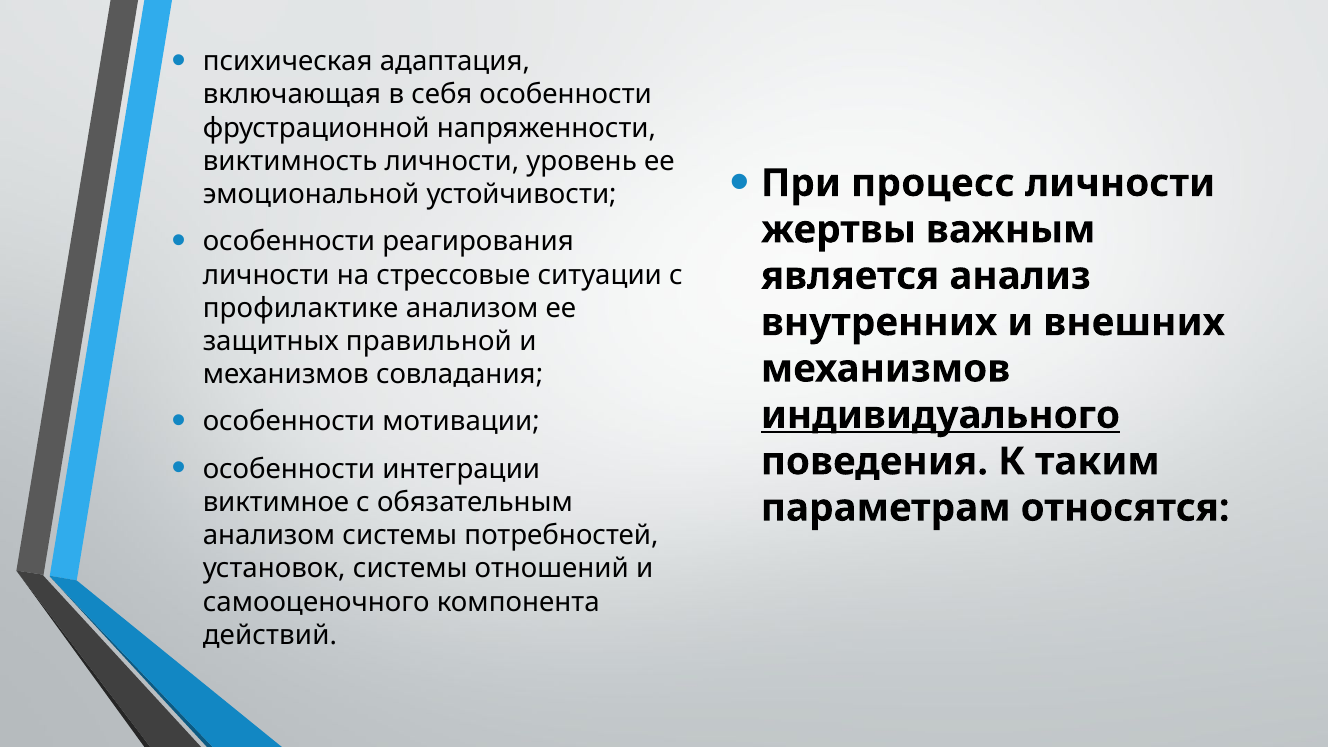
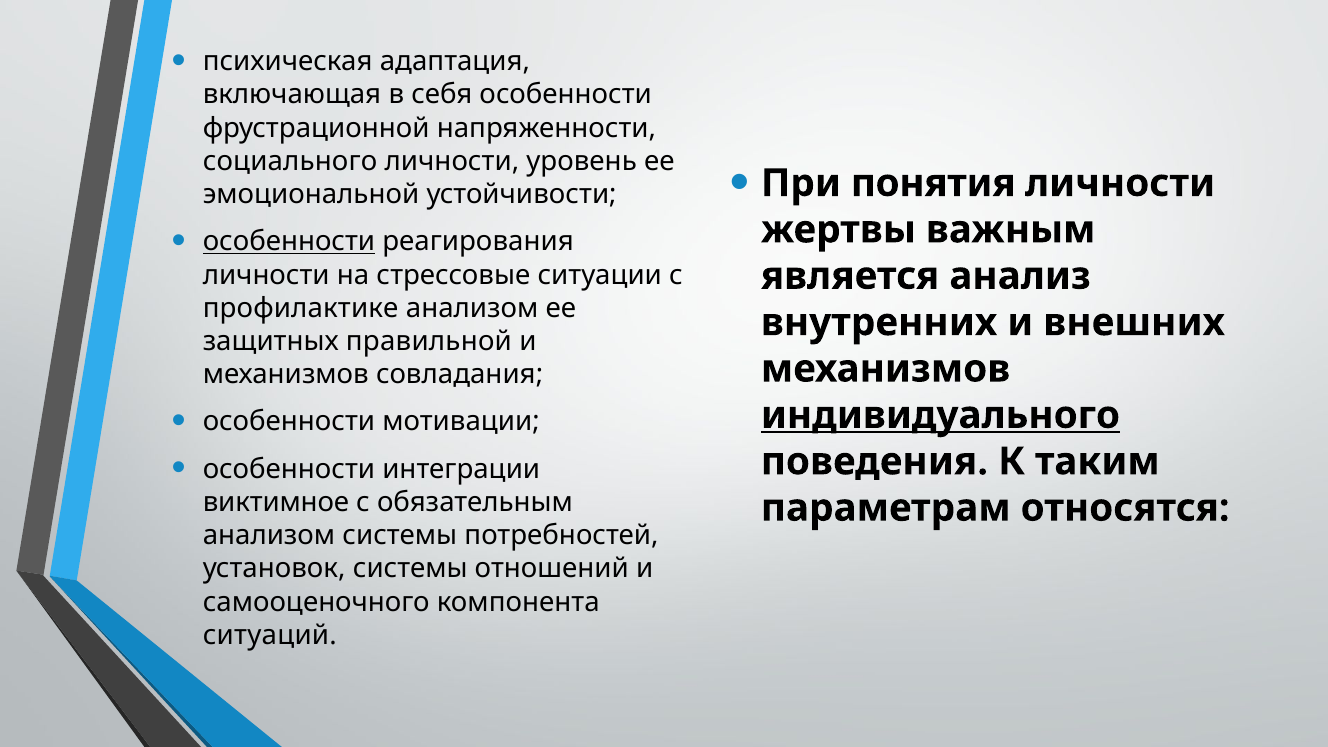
виктимность: виктимность -> социального
процесс: процесс -> понятия
особенности at (289, 242) underline: none -> present
действий: действий -> ситуаций
